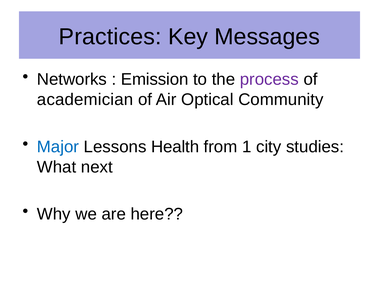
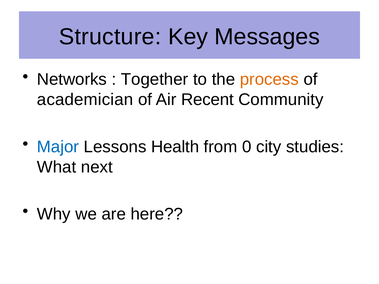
Practices: Practices -> Structure
Emission: Emission -> Together
process colour: purple -> orange
Optical: Optical -> Recent
1: 1 -> 0
